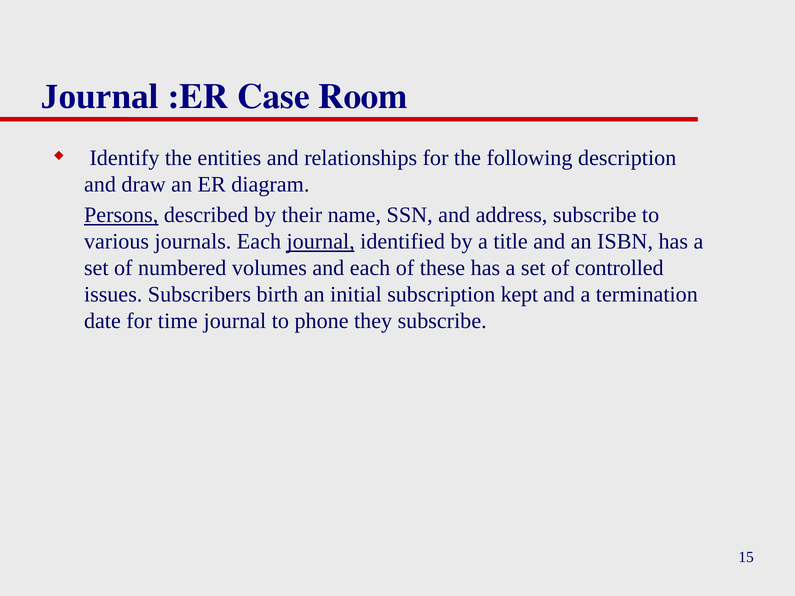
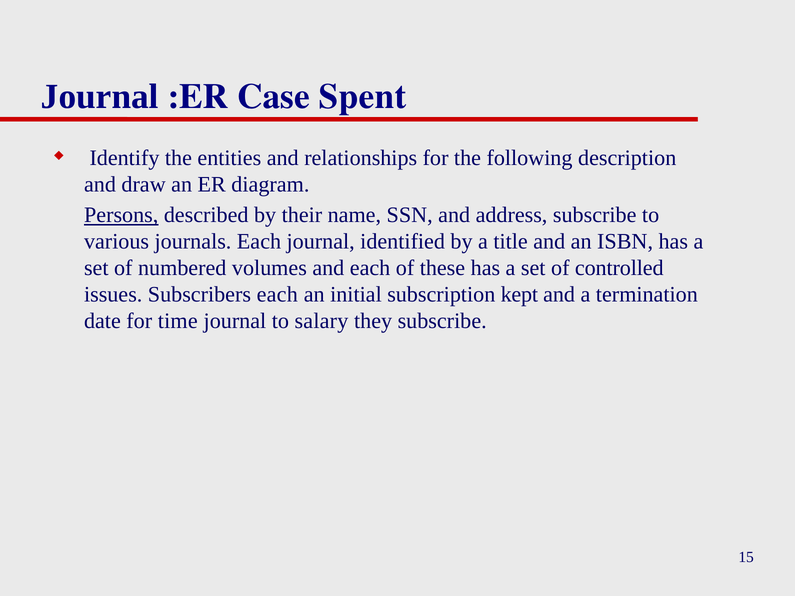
Room: Room -> Spent
journal at (321, 242) underline: present -> none
Subscribers birth: birth -> each
phone: phone -> salary
